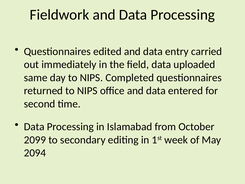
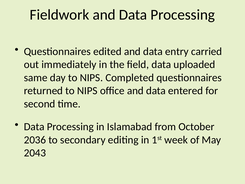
2099: 2099 -> 2036
2094: 2094 -> 2043
